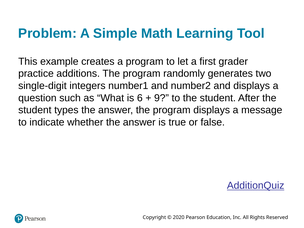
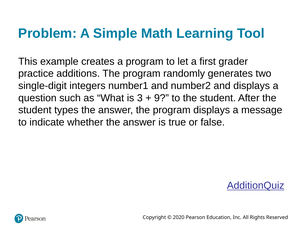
6: 6 -> 3
